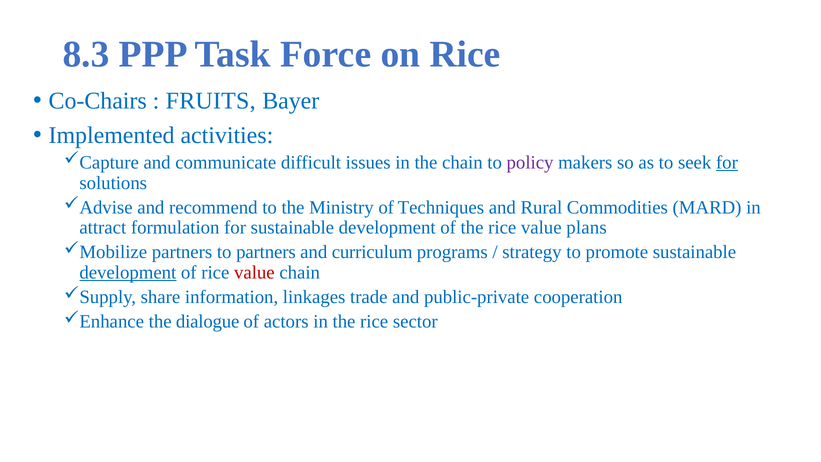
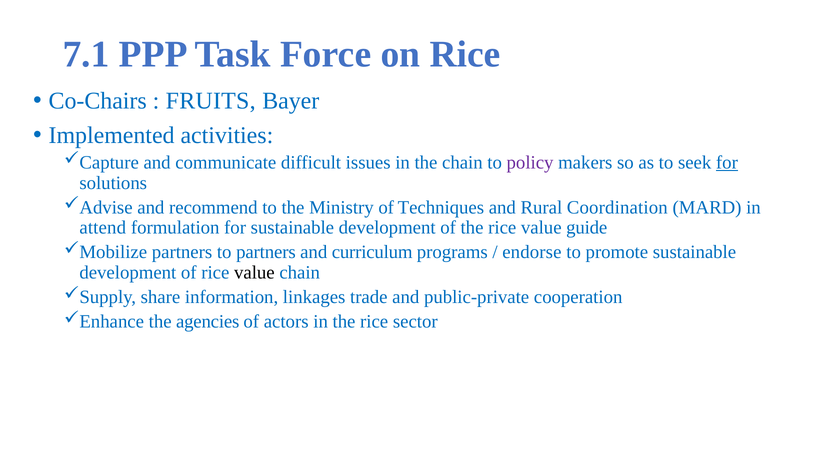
8.3: 8.3 -> 7.1
Commodities: Commodities -> Coordination
attract: attract -> attend
plans: plans -> guide
strategy: strategy -> endorse
development at (128, 272) underline: present -> none
value at (254, 272) colour: red -> black
dialogue: dialogue -> agencies
